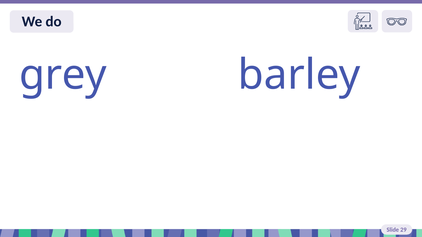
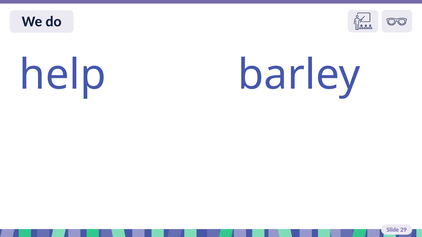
grey: grey -> help
